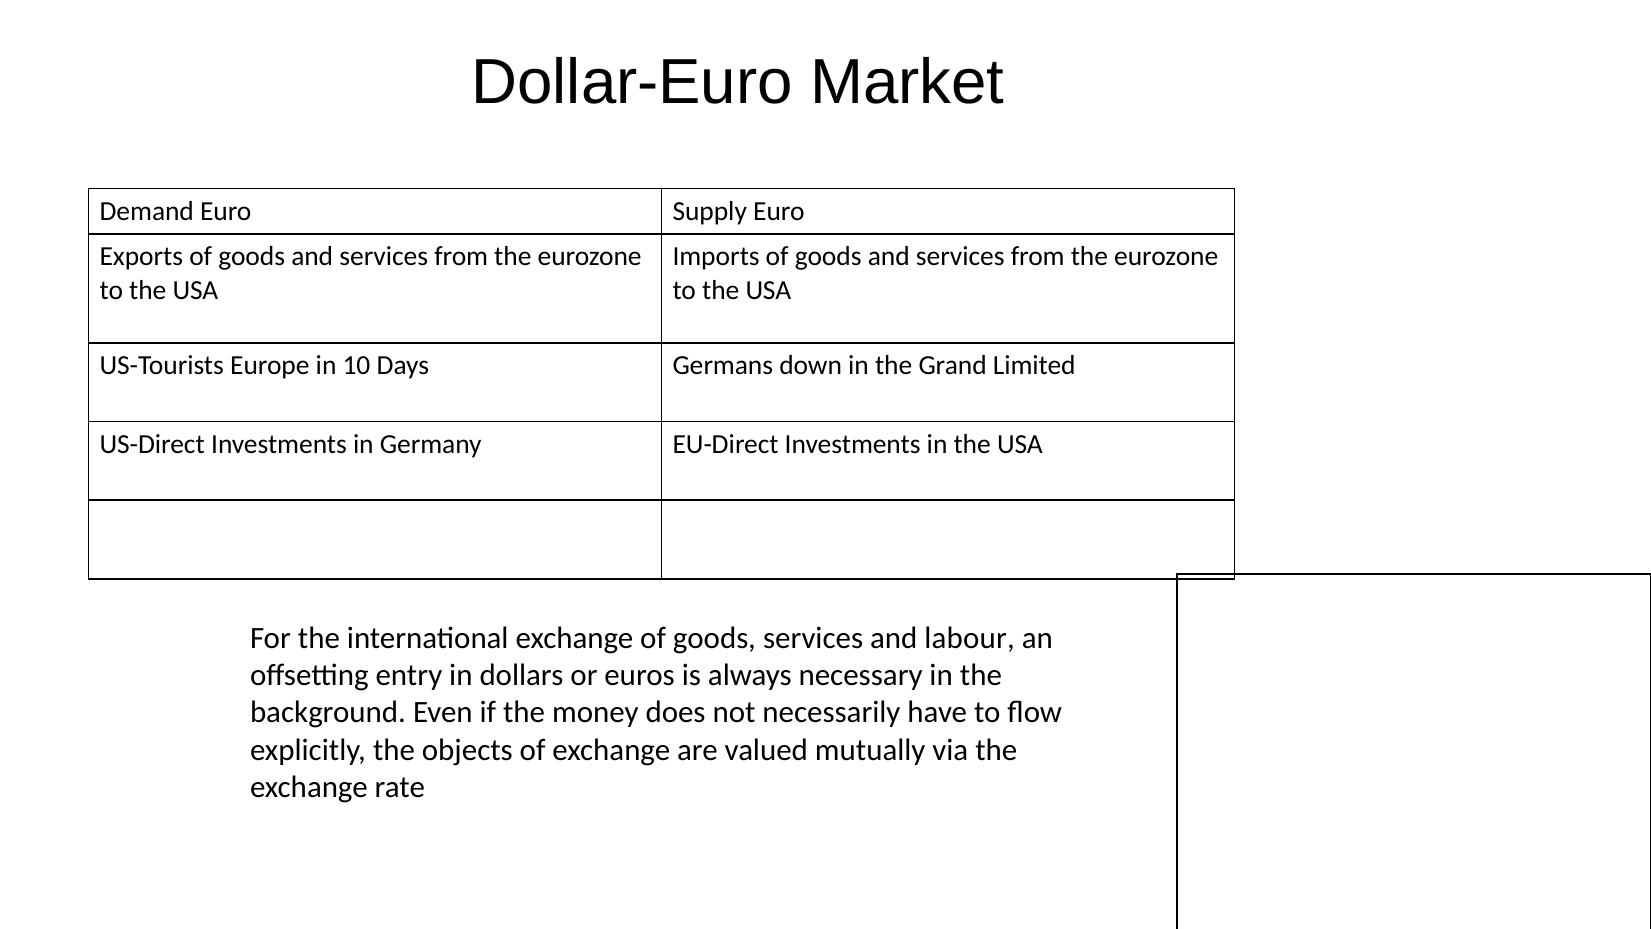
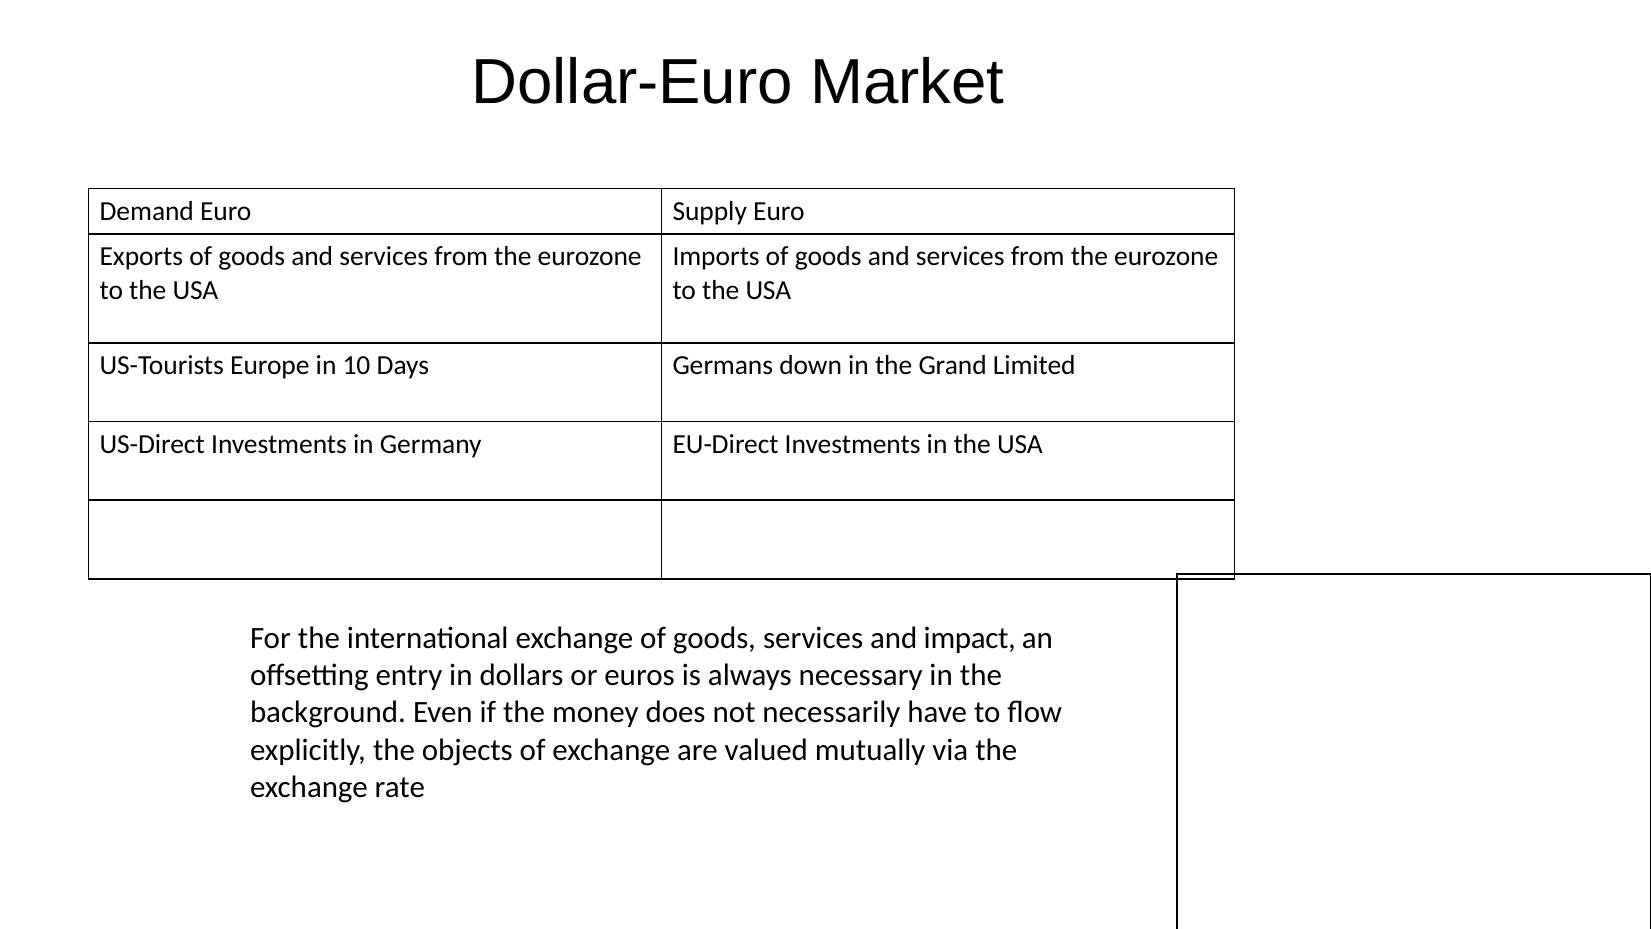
labour: labour -> impact
